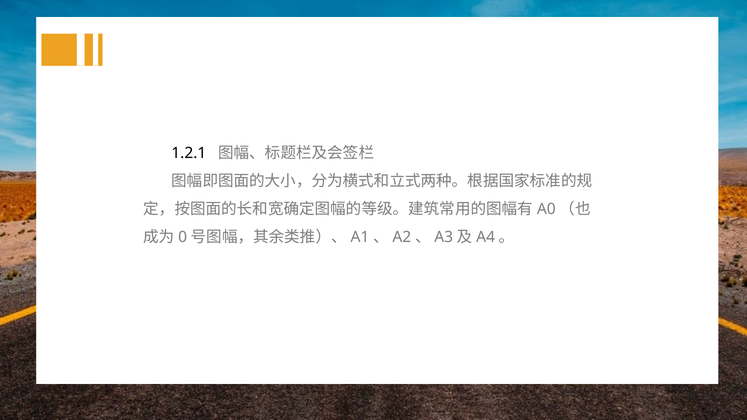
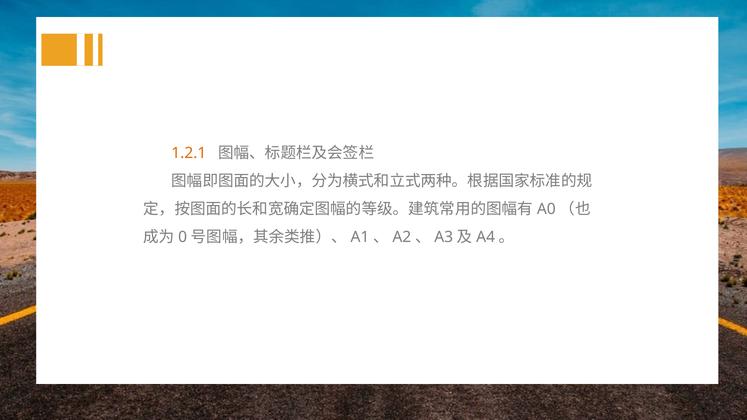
1.2.1 colour: black -> orange
